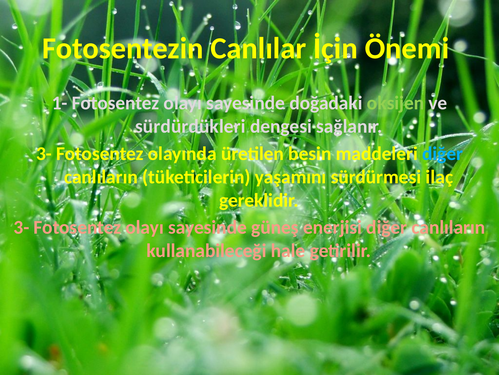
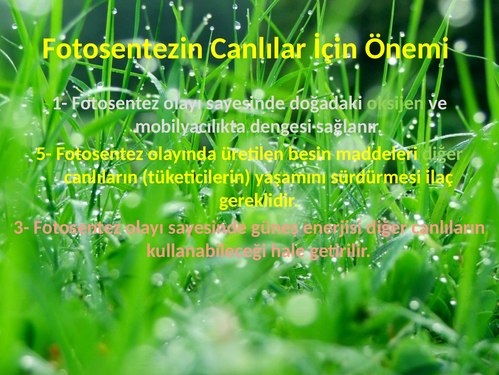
sürdürdükleri: sürdürdükleri -> mobilyacılıkta
3- at (44, 153): 3- -> 5-
diğer at (443, 153) colour: light blue -> light green
